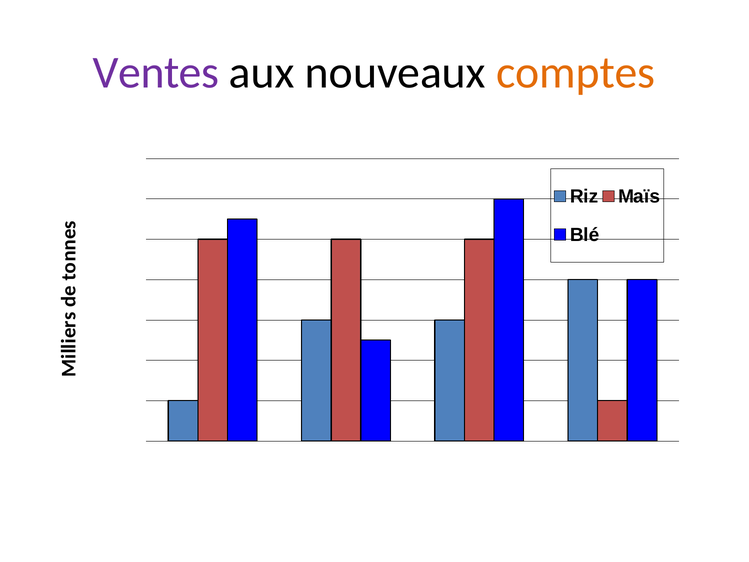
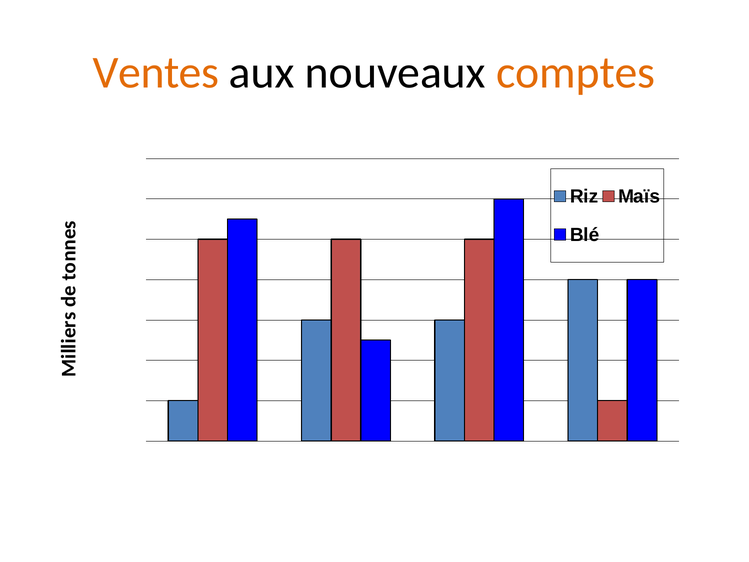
Ventes colour: purple -> orange
